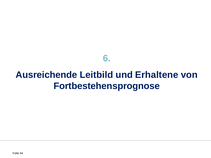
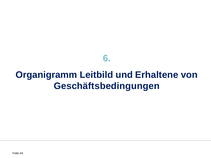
Ausreichende: Ausreichende -> Organigramm
Fortbestehensprognose: Fortbestehensprognose -> Geschäftsbedingungen
